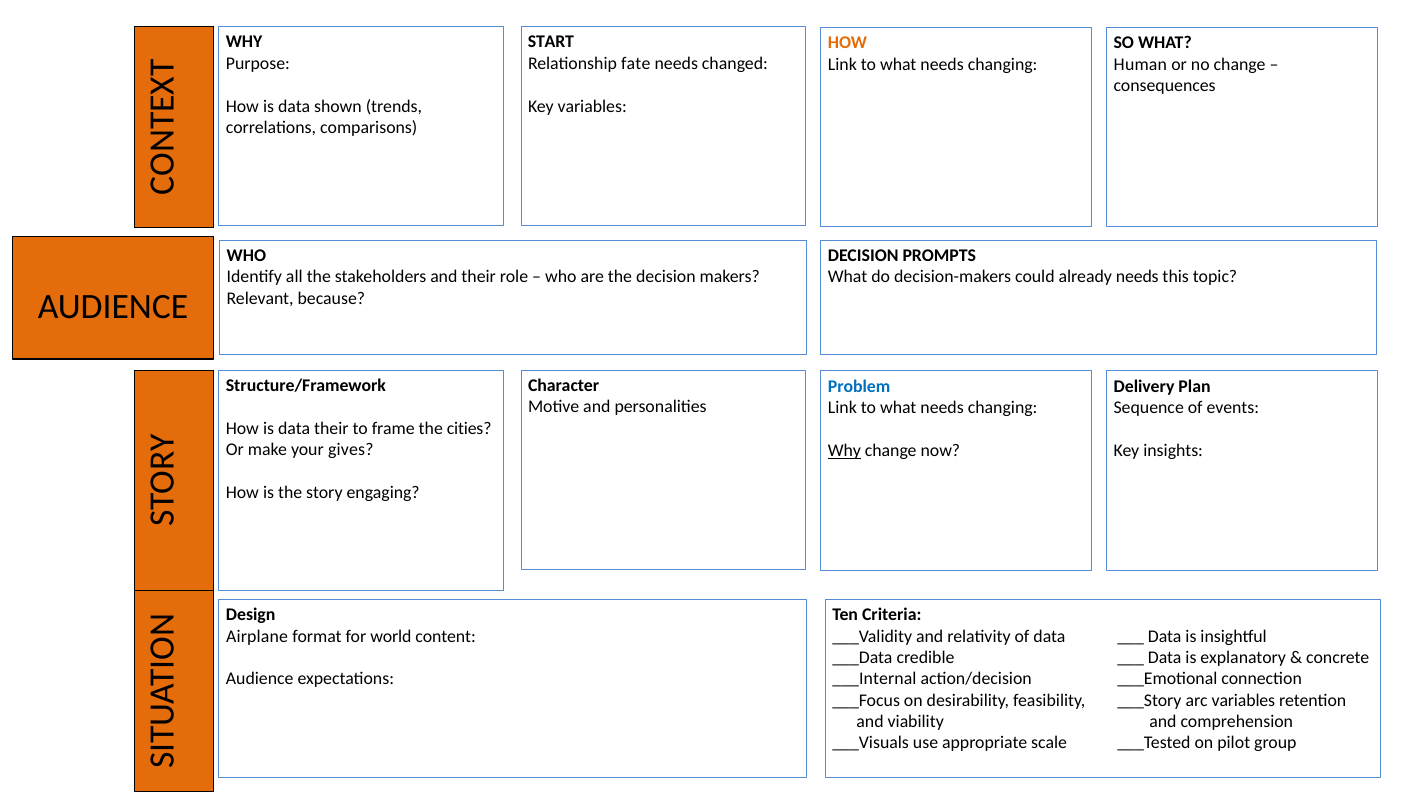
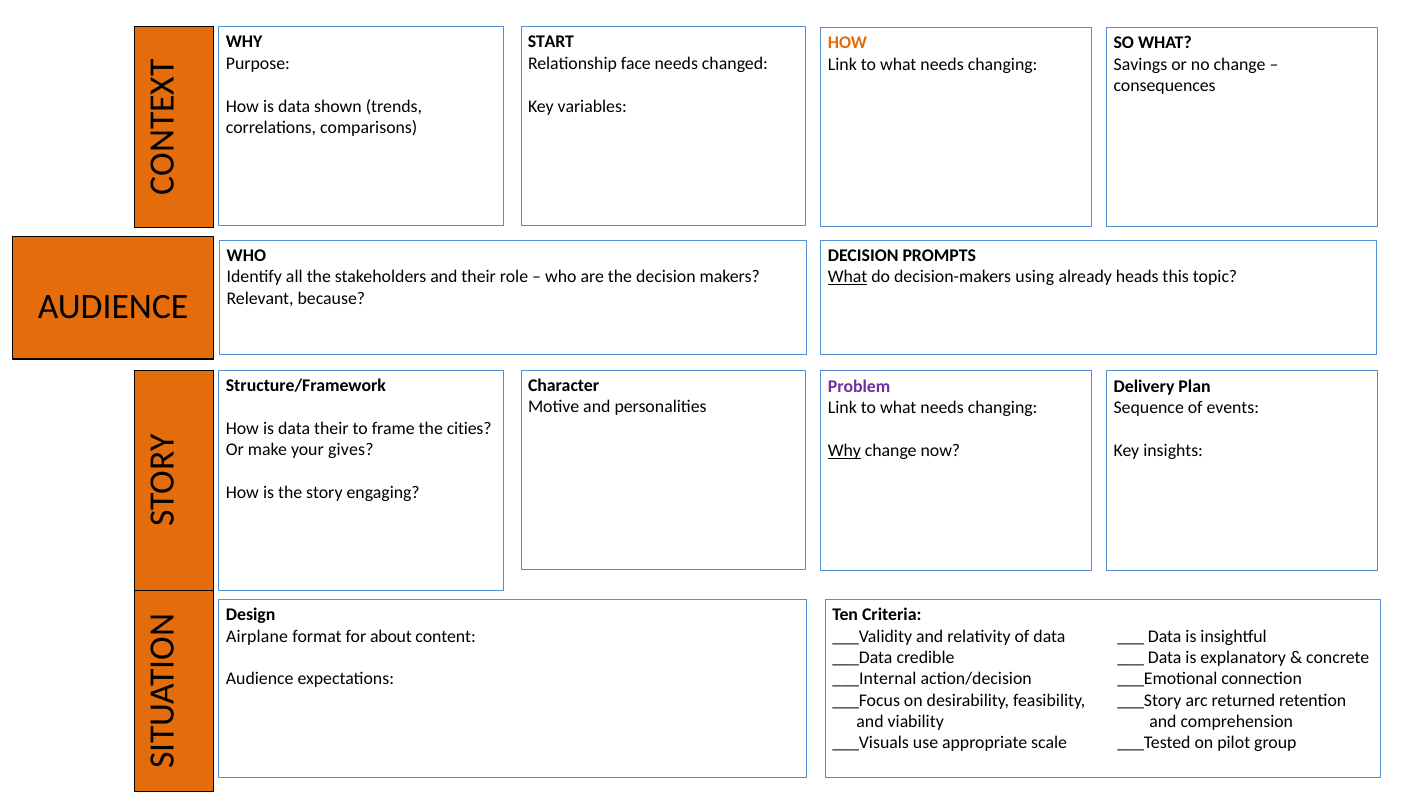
fate: fate -> face
Human: Human -> Savings
What at (848, 277) underline: none -> present
could: could -> using
already needs: needs -> heads
Problem colour: blue -> purple
world: world -> about
arc variables: variables -> returned
